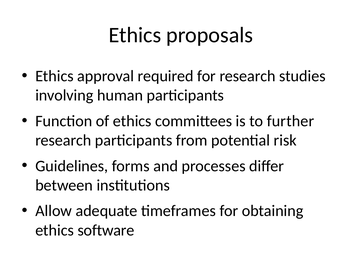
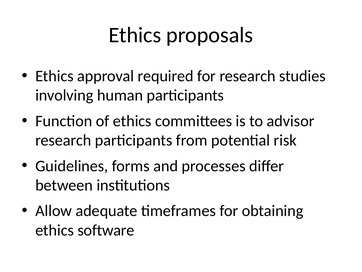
further: further -> advisor
